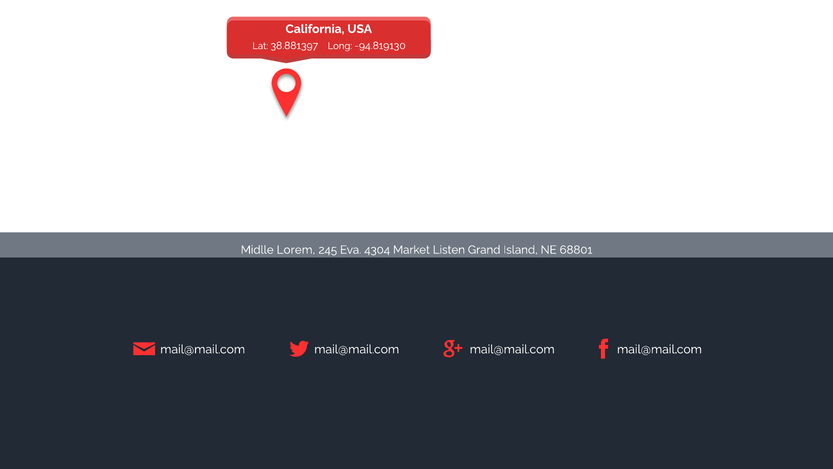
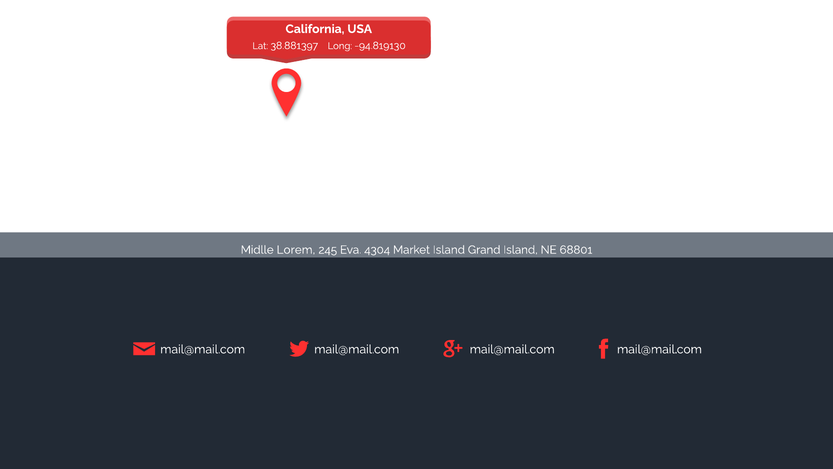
Market Listen: Listen -> Island
